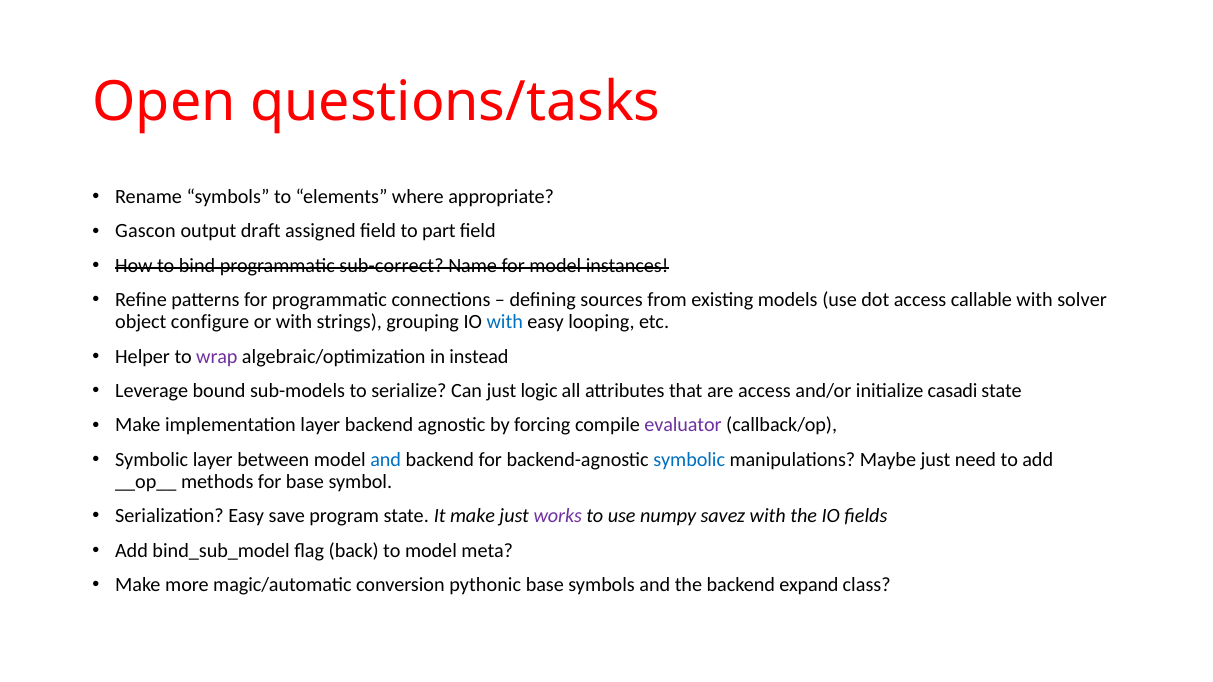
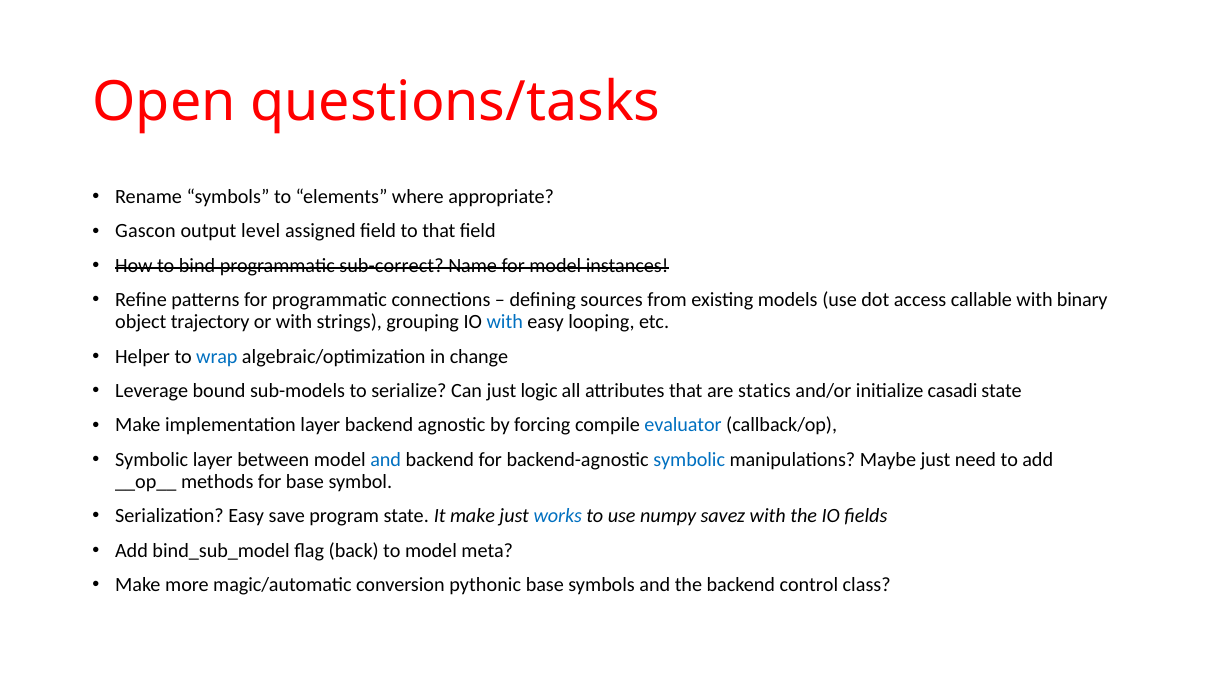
draft: draft -> level
to part: part -> that
solver: solver -> binary
configure: configure -> trajectory
wrap colour: purple -> blue
instead: instead -> change
are access: access -> statics
evaluator colour: purple -> blue
works colour: purple -> blue
expand: expand -> control
